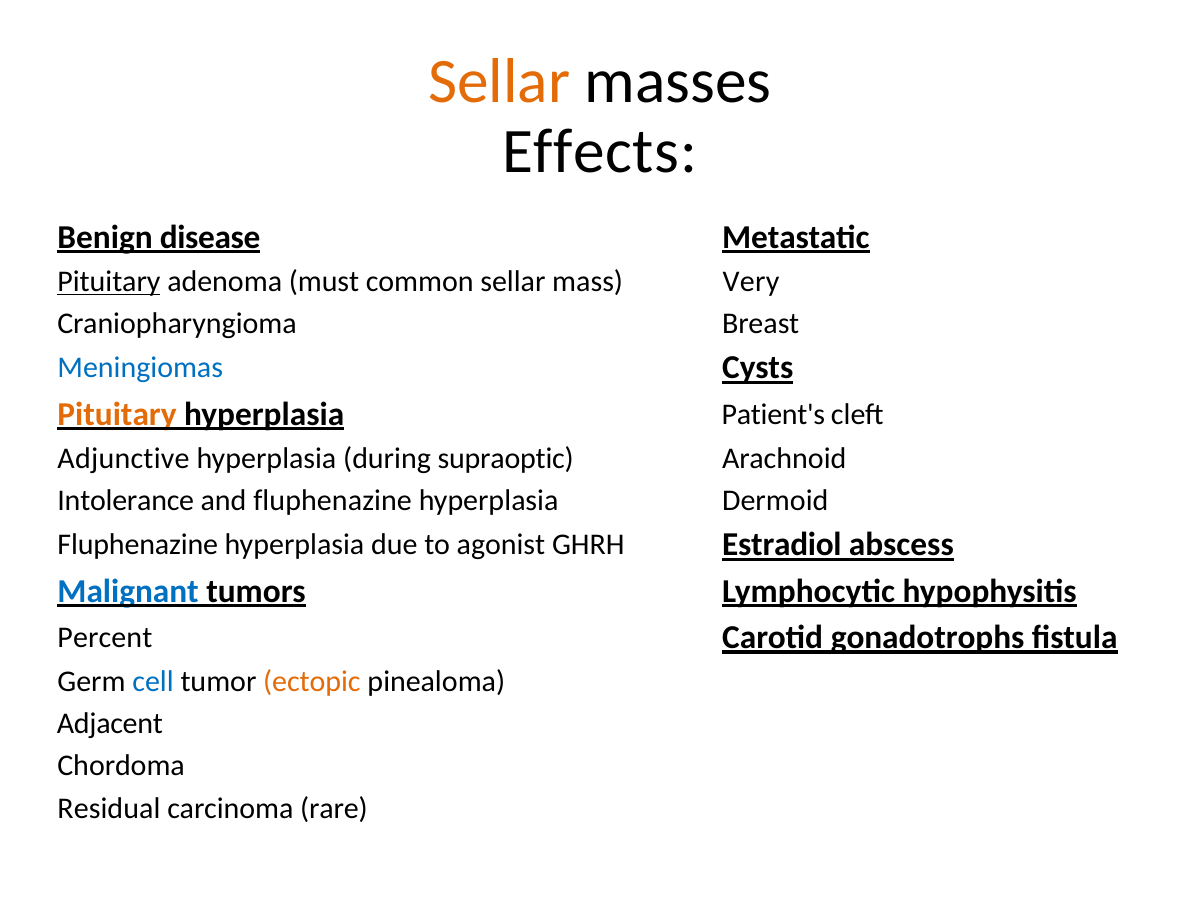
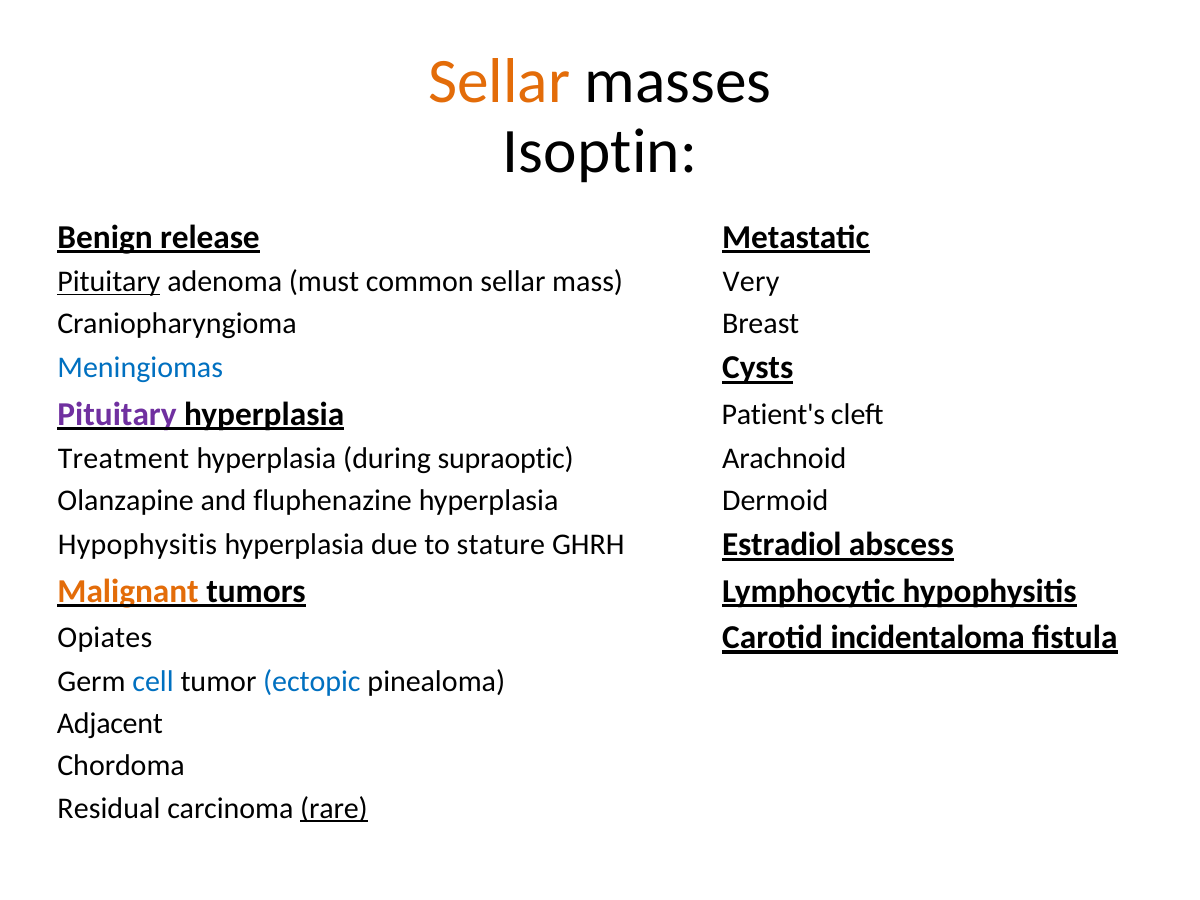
Effects: Effects -> Isoptin
disease: disease -> release
Pituitary at (117, 414) colour: orange -> purple
Adjunctive: Adjunctive -> Treatment
Intolerance: Intolerance -> Olanzapine
Fluphenazine at (138, 545): Fluphenazine -> Hypophysitis
agonist: agonist -> stature
Malignant colour: blue -> orange
Percent: Percent -> Opiates
gonadotrophs: gonadotrophs -> incidentaloma
ectopic colour: orange -> blue
rare underline: none -> present
